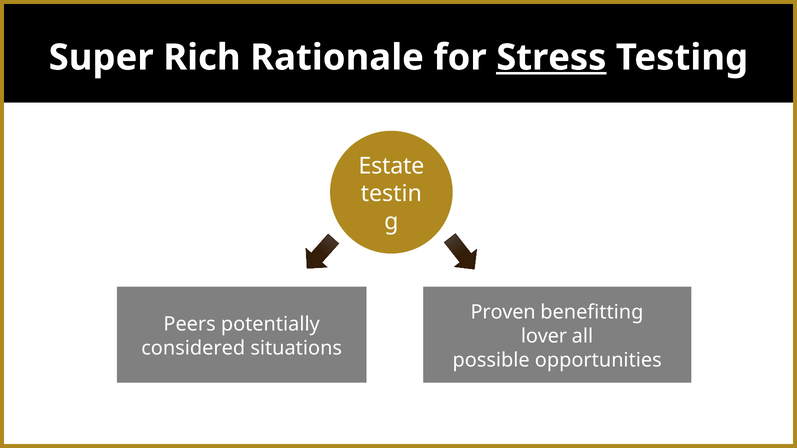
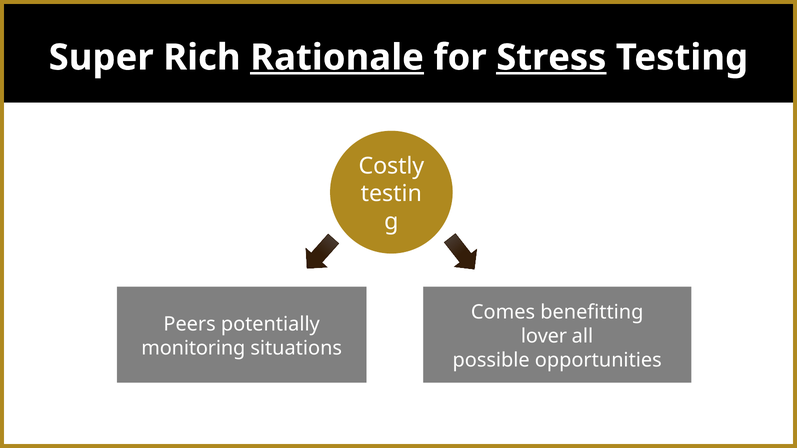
Rationale underline: none -> present
Estate: Estate -> Costly
Proven: Proven -> Comes
considered: considered -> monitoring
